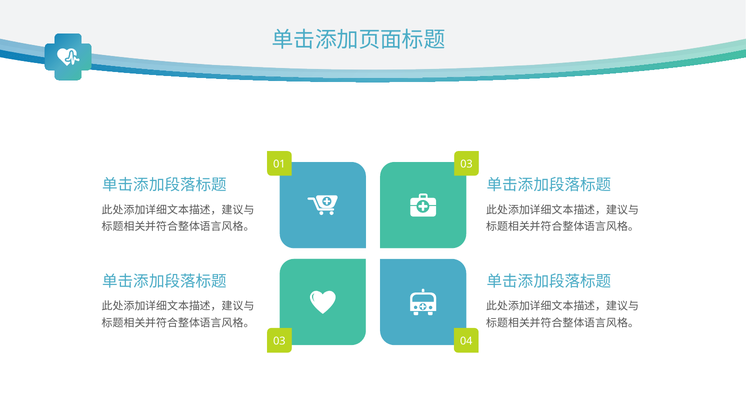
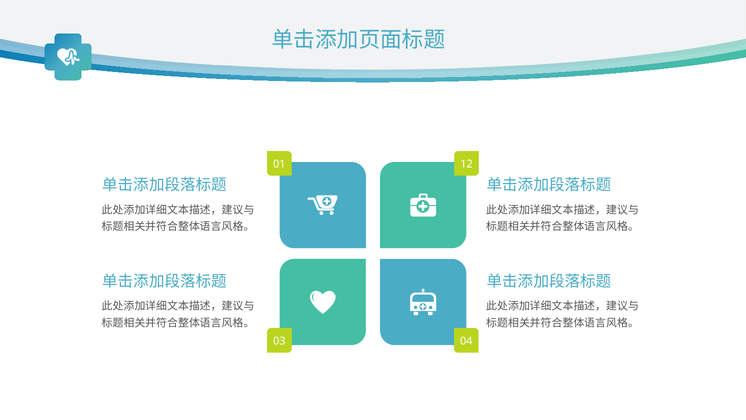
01 03: 03 -> 12
